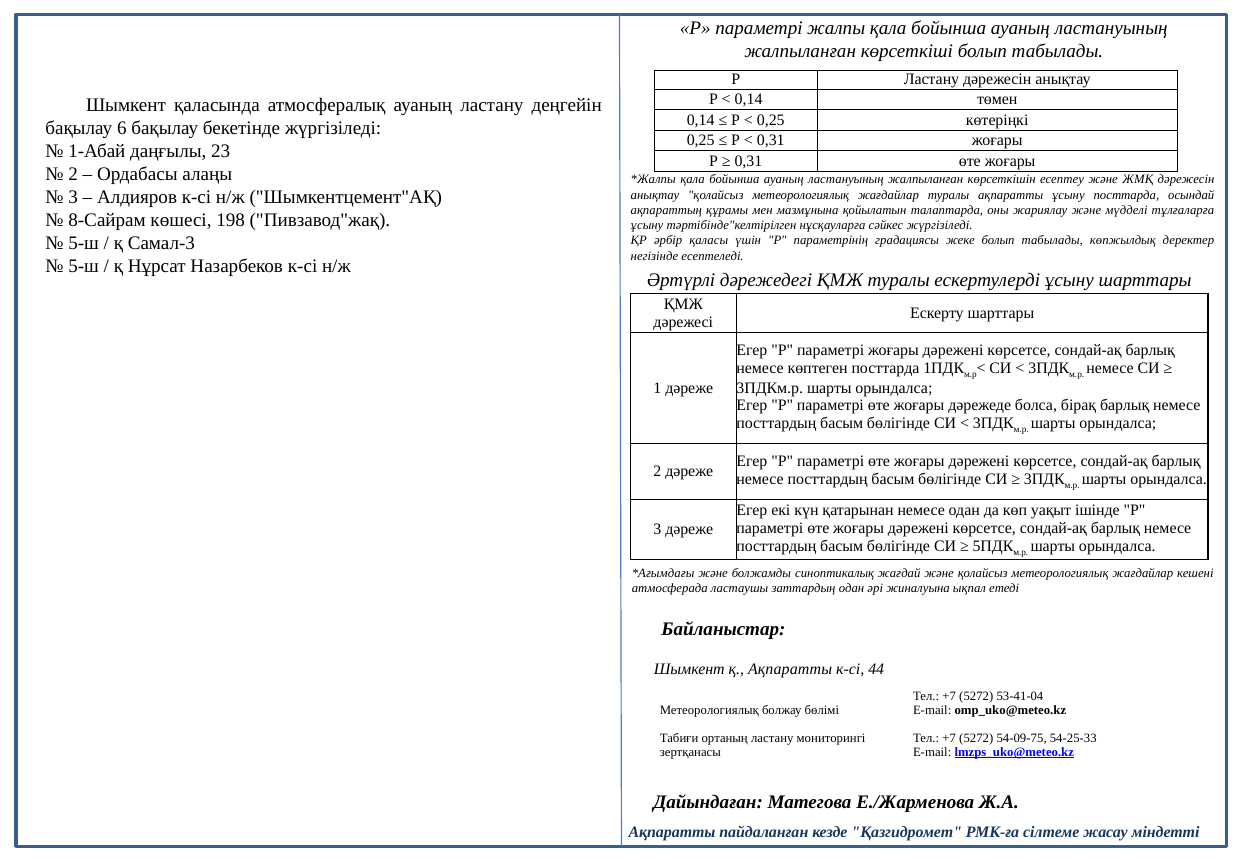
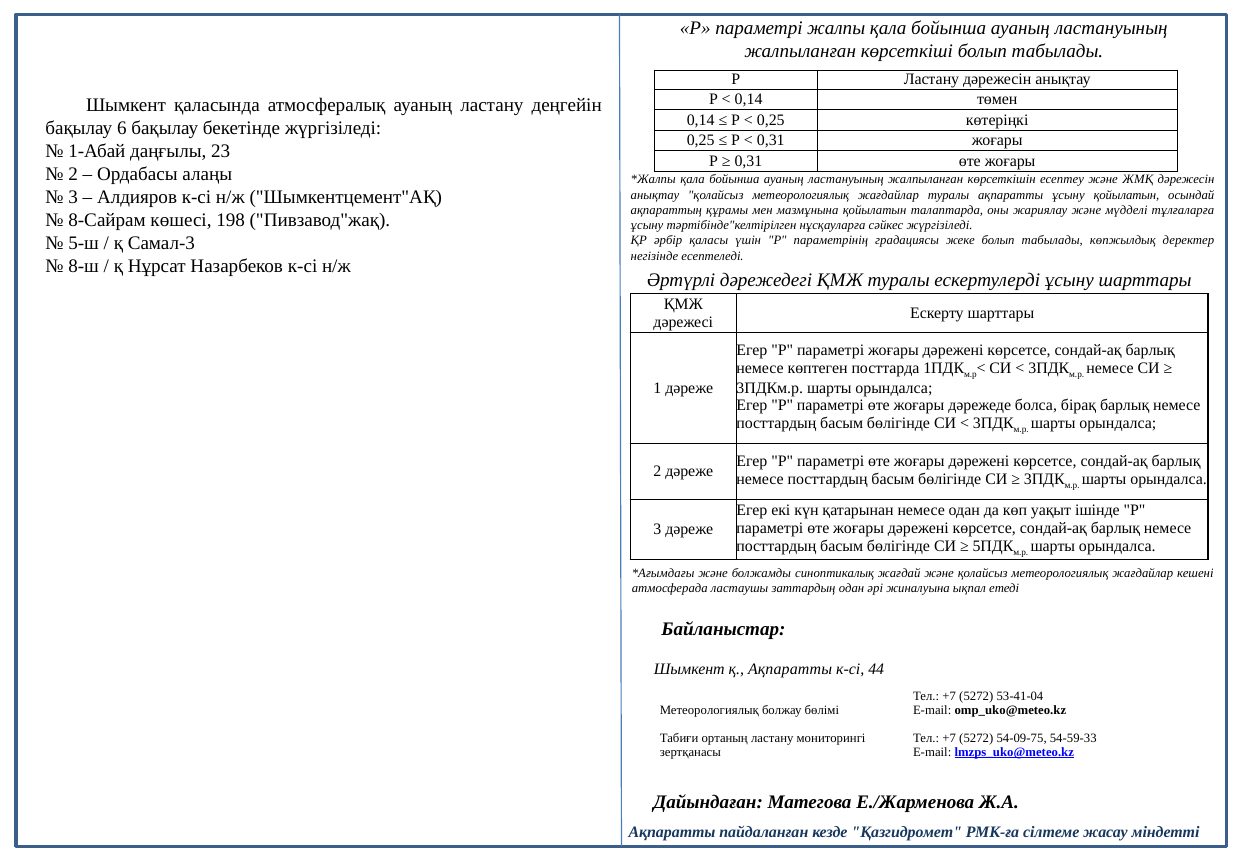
ұсыну посттарда: посттарда -> қойылатын
5-ш at (84, 266): 5-ш -> 8-ш
54-25-33: 54-25-33 -> 54-59-33
